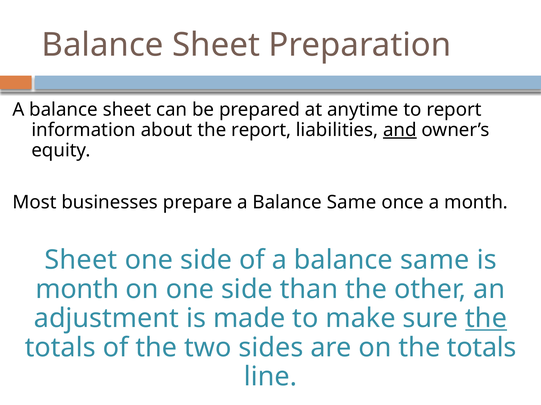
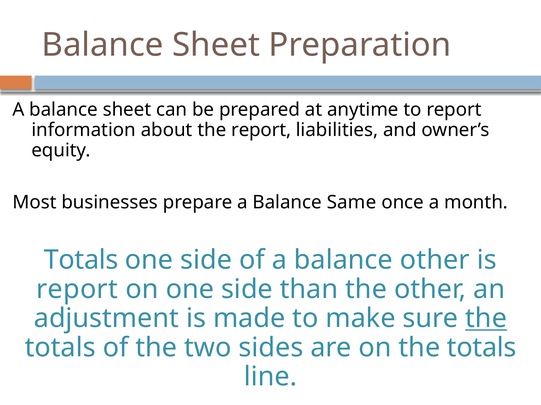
and underline: present -> none
Sheet at (81, 261): Sheet -> Totals
of a balance same: same -> other
month at (77, 290): month -> report
